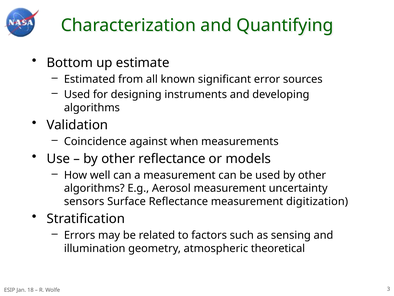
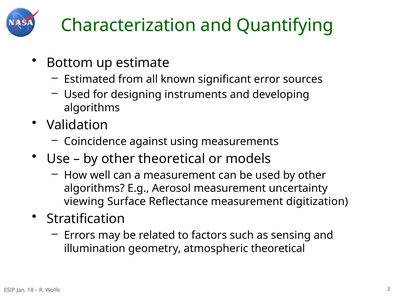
when: when -> using
other reflectance: reflectance -> theoretical
sensors: sensors -> viewing
